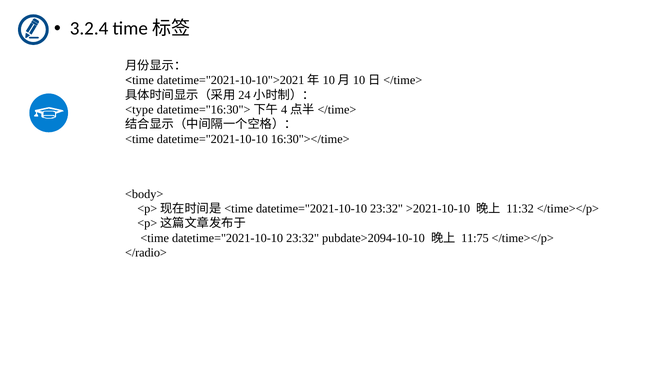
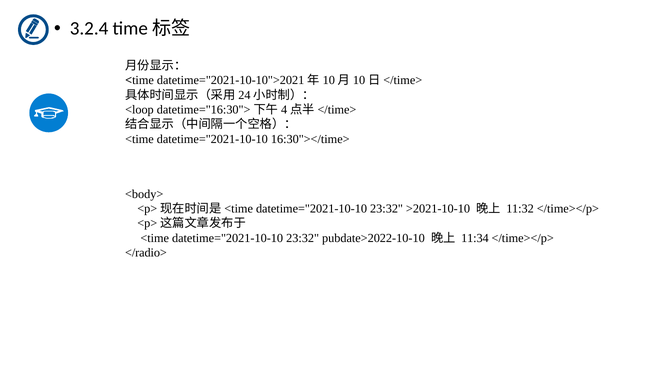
<type: <type -> <loop
pubdate>2094-10-10: pubdate>2094-10-10 -> pubdate>2022-10-10
11:75: 11:75 -> 11:34
